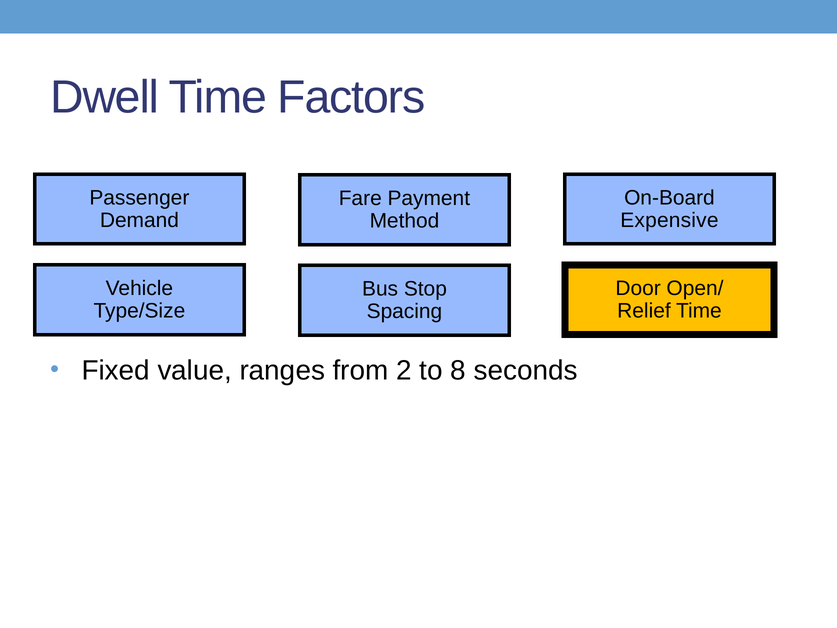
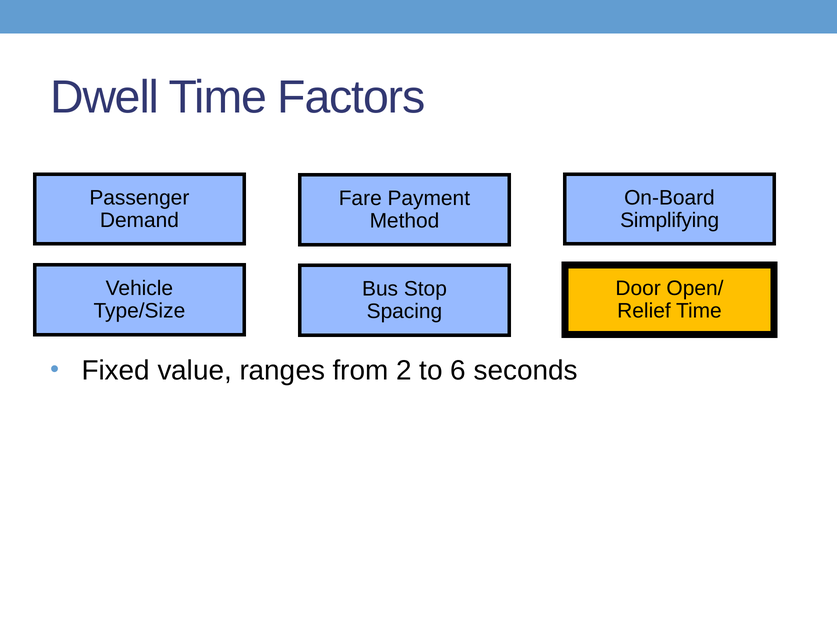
Expensive: Expensive -> Simplifying
8: 8 -> 6
